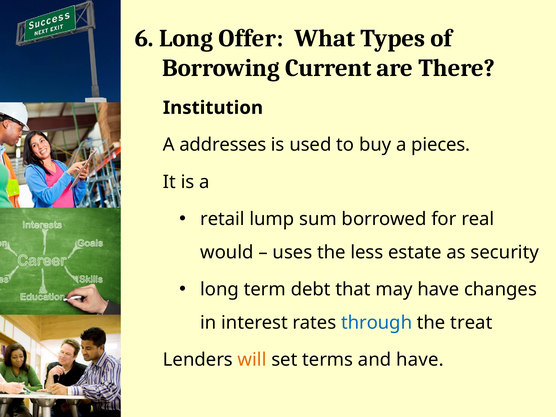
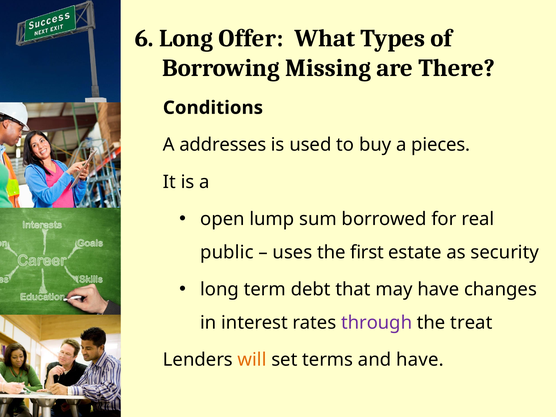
Current: Current -> Missing
Institution: Institution -> Conditions
retail: retail -> open
would: would -> public
less: less -> first
through colour: blue -> purple
